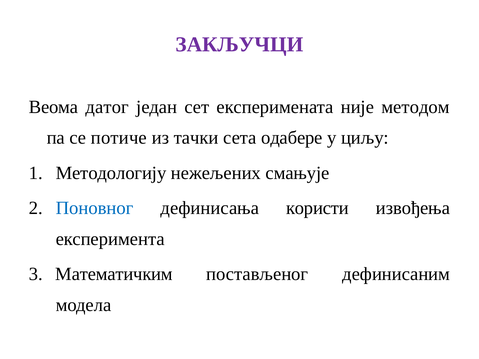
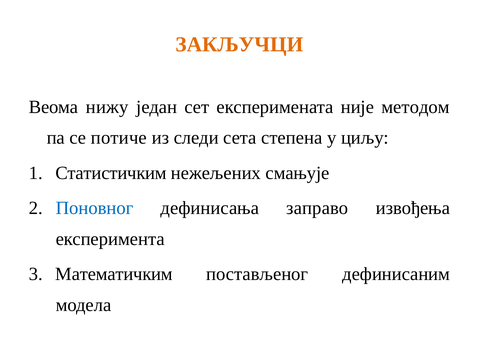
ЗАКЉУЧЦИ colour: purple -> orange
датог: датог -> нижу
тачки: тачки -> следи
одабере: одабере -> степена
Методологију: Методологију -> Статистичким
користи: користи -> заправо
